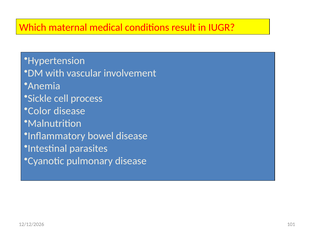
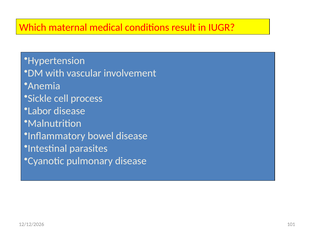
Color: Color -> Labor
